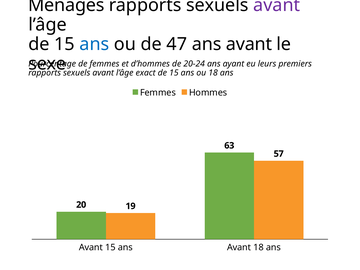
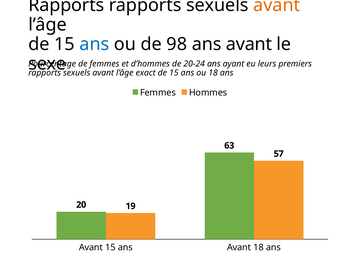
Ménages at (66, 5): Ménages -> Rapports
avant at (277, 5) colour: purple -> orange
47: 47 -> 98
